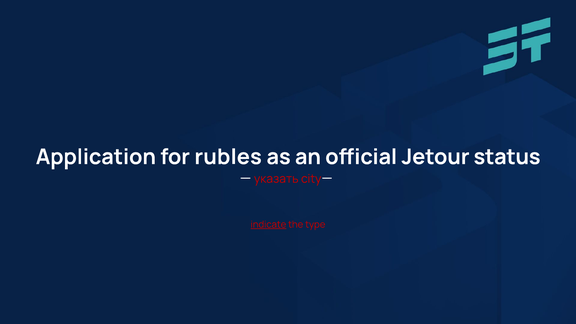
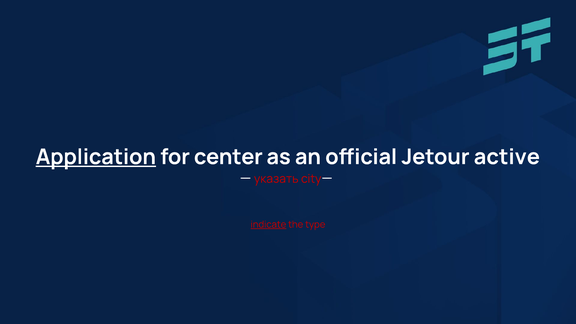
Application underline: none -> present
rubles: rubles -> center
status: status -> active
